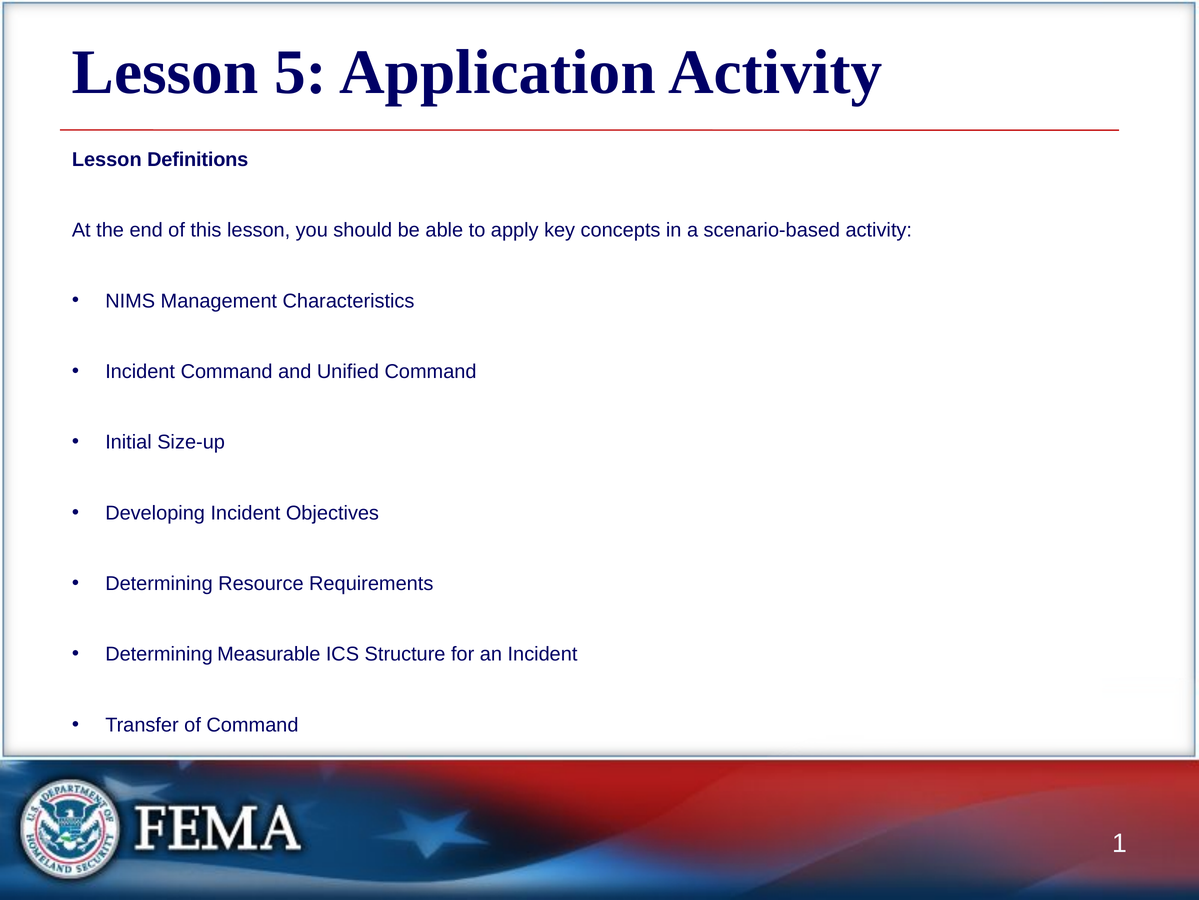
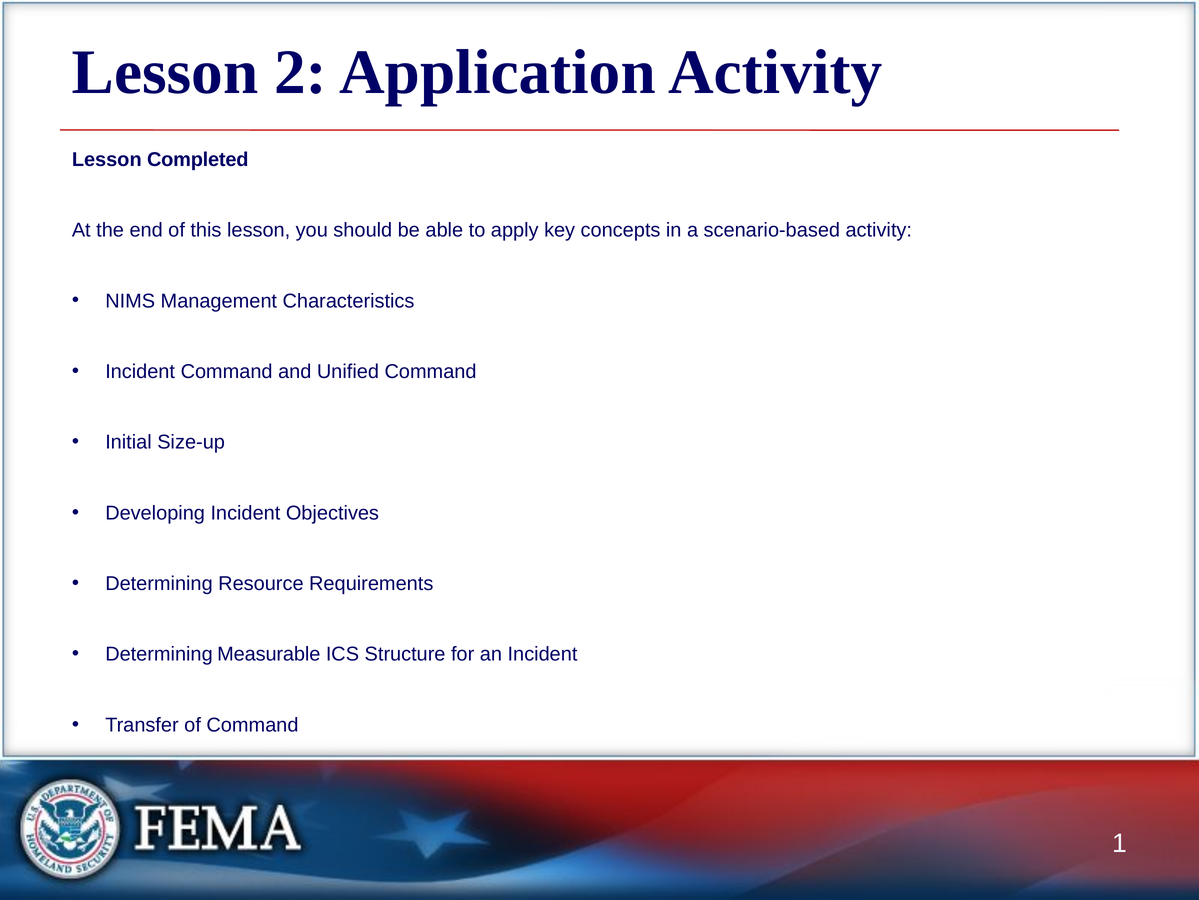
5: 5 -> 2
Definitions: Definitions -> Completed
